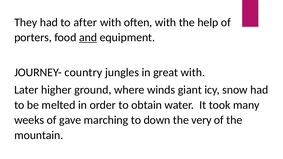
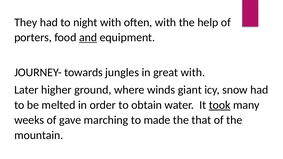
after: after -> night
country: country -> towards
took underline: none -> present
down: down -> made
very: very -> that
